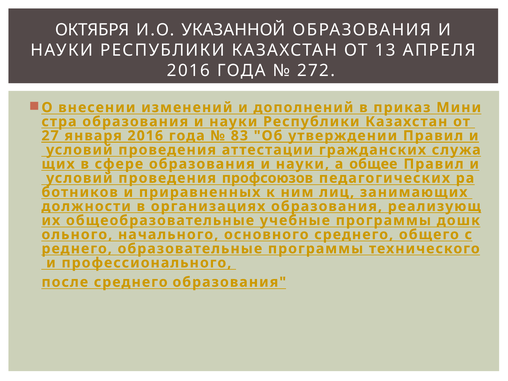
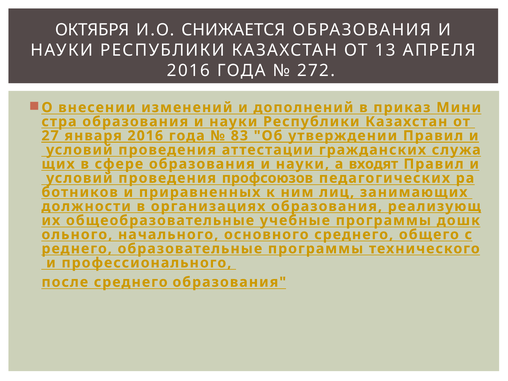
УКАЗАННОЙ: УКАЗАННОЙ -> СНИЖАЕТСЯ
общее: общее -> входят
